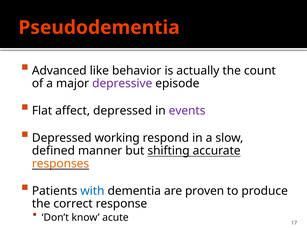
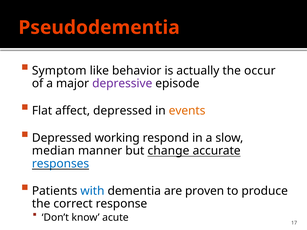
Advanced: Advanced -> Symptom
count: count -> occur
events colour: purple -> orange
defined: defined -> median
shifting: shifting -> change
responses colour: orange -> blue
